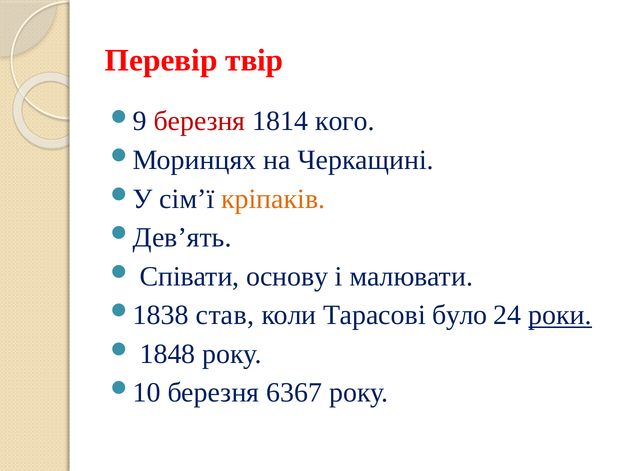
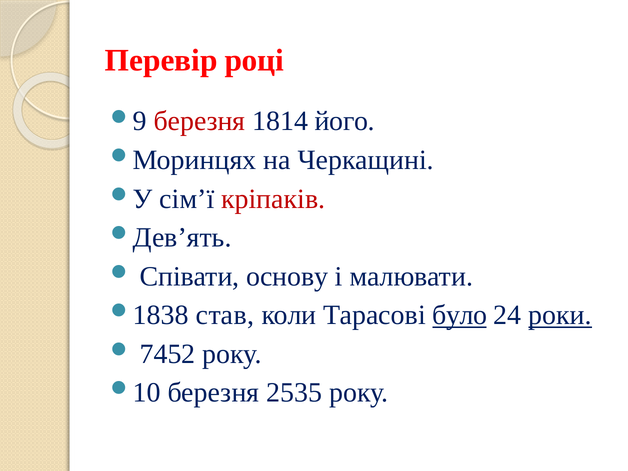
твір: твір -> році
кого: кого -> його
кріпаків colour: orange -> red
було underline: none -> present
1848: 1848 -> 7452
6367: 6367 -> 2535
